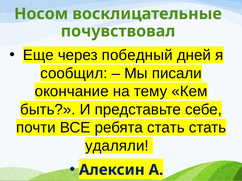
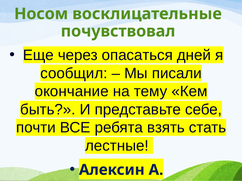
победный: победный -> опасаться
ребята стать: стать -> взять
удаляли: удаляли -> лестные
